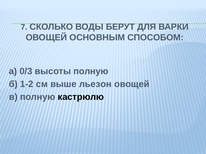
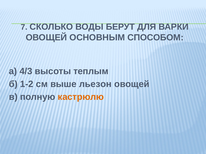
0/3: 0/3 -> 4/3
высоты полную: полную -> теплым
кастрюлю colour: black -> orange
